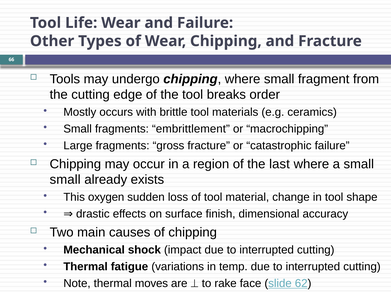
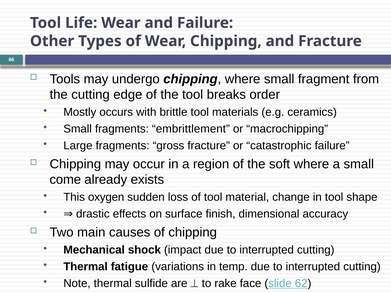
last: last -> soft
small at (65, 180): small -> come
moves: moves -> sulfide
